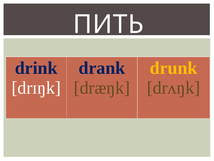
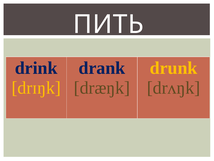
drɪŋk colour: white -> yellow
